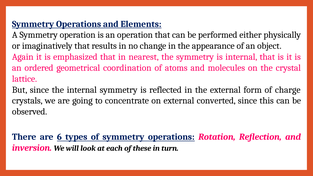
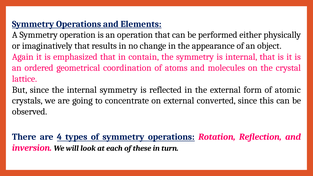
nearest: nearest -> contain
charge: charge -> atomic
6: 6 -> 4
